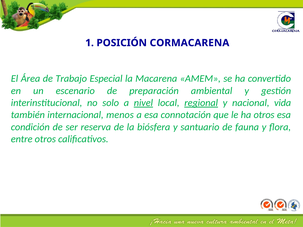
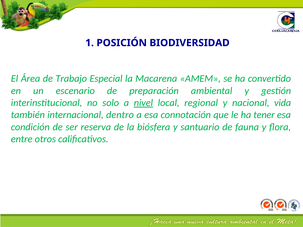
CORMACARENA: CORMACARENA -> BIODIVERSIDAD
regional underline: present -> none
menos: menos -> dentro
ha otros: otros -> tener
